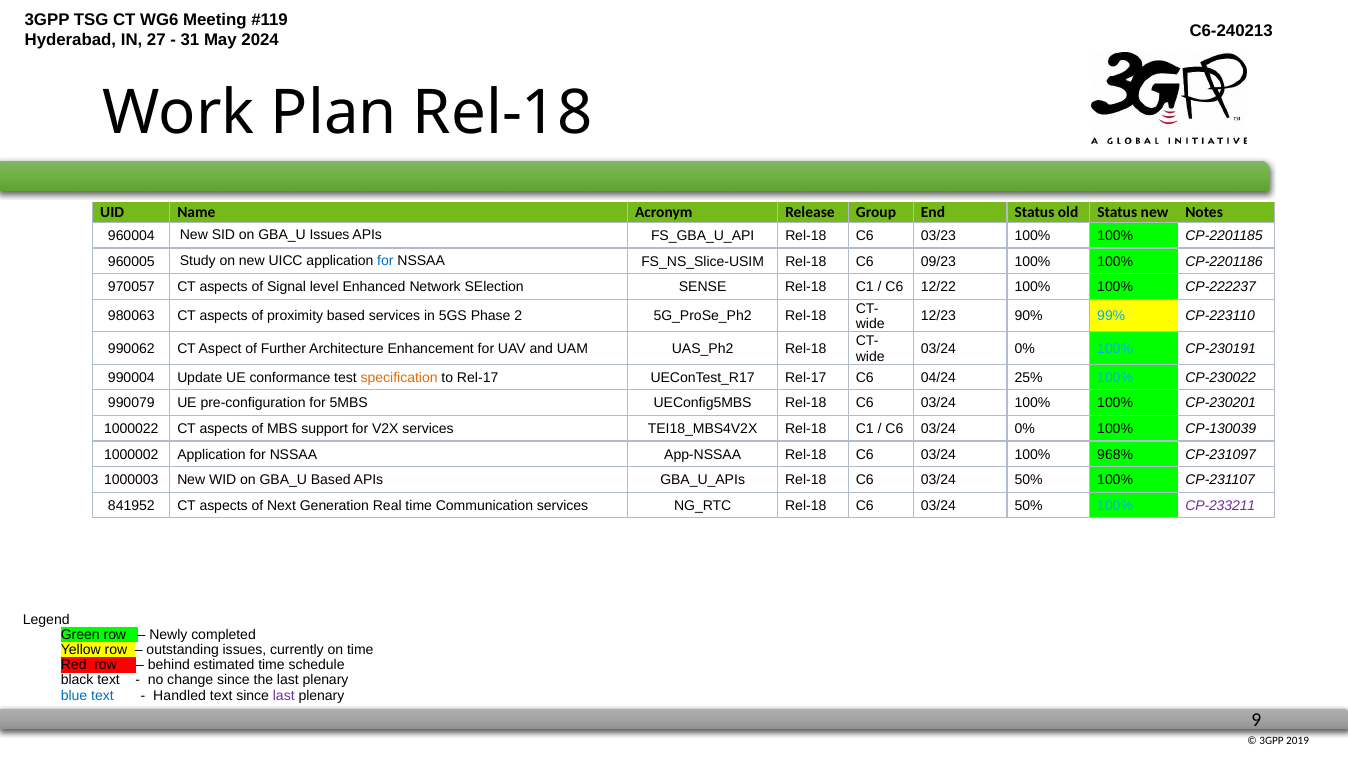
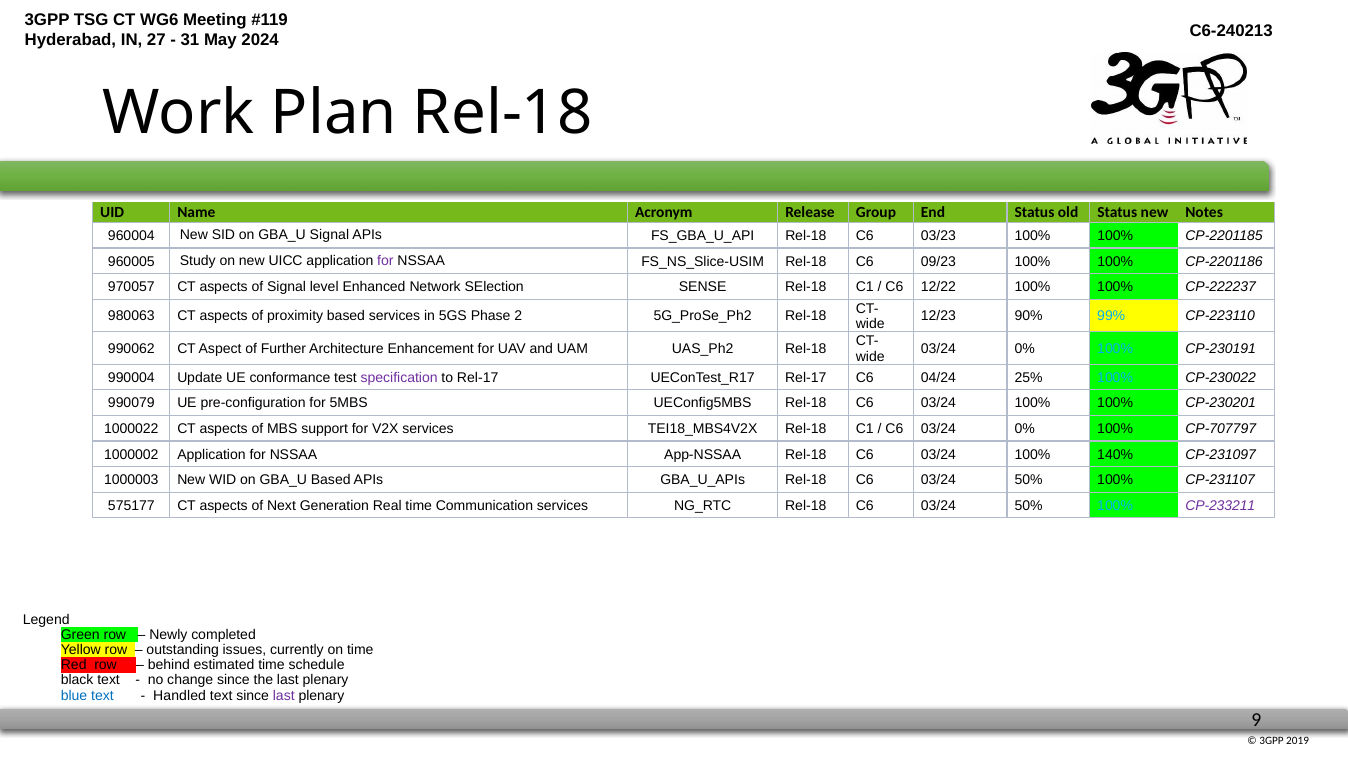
Issues at (330, 235): Issues -> Signal
for at (385, 261) colour: blue -> purple
specification colour: orange -> purple
CP-130039: CP-130039 -> CP-707797
968%: 968% -> 140%
841952: 841952 -> 575177
